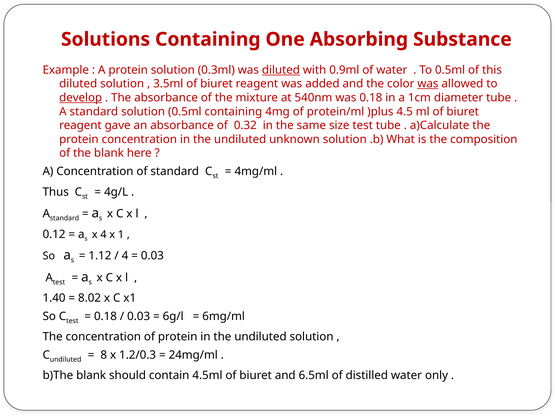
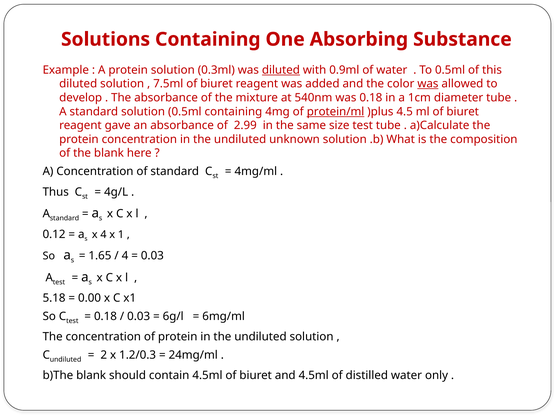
3.5ml: 3.5ml -> 7.5ml
develop underline: present -> none
protein/ml underline: none -> present
0.32: 0.32 -> 2.99
1.12: 1.12 -> 1.65
1.40: 1.40 -> 5.18
8.02: 8.02 -> 0.00
8: 8 -> 2
and 6.5ml: 6.5ml -> 4.5ml
